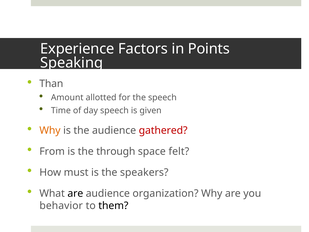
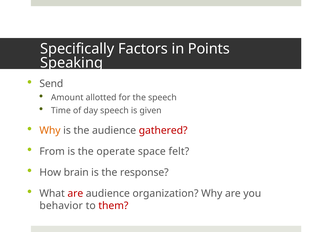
Experience: Experience -> Specifically
Than: Than -> Send
through: through -> operate
must: must -> brain
speakers: speakers -> response
are at (75, 193) colour: black -> red
them colour: black -> red
